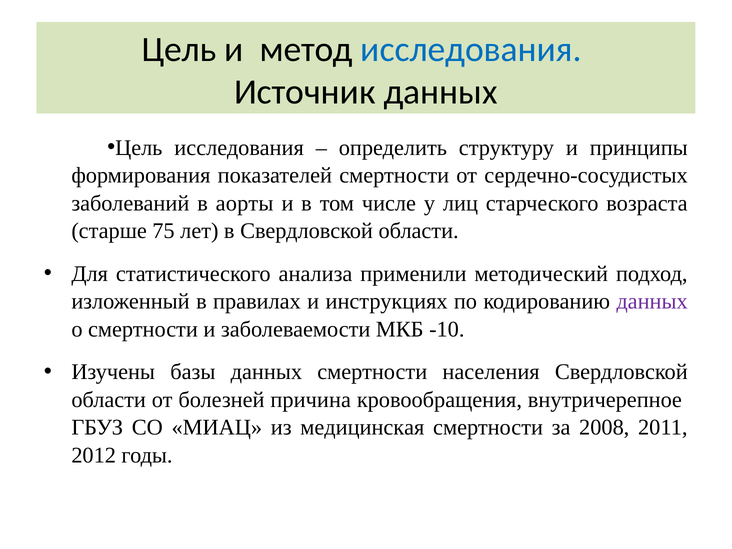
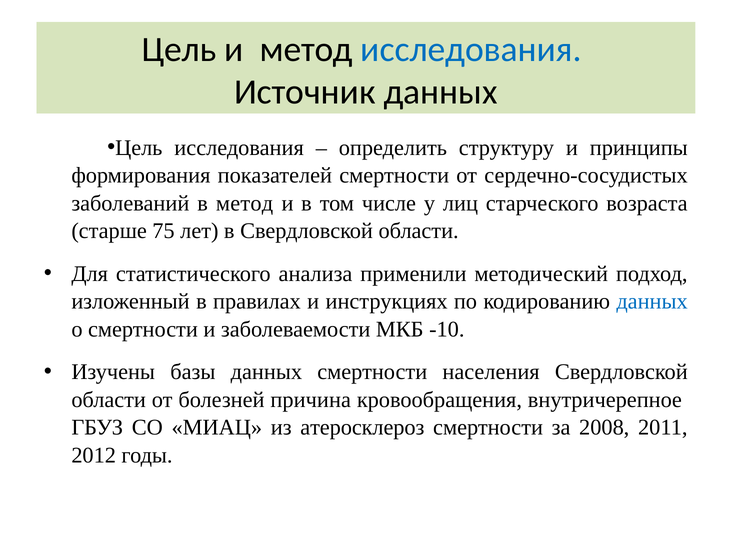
в аорты: аорты -> метод
данных at (652, 301) colour: purple -> blue
медицинская: медицинская -> атеросклероз
